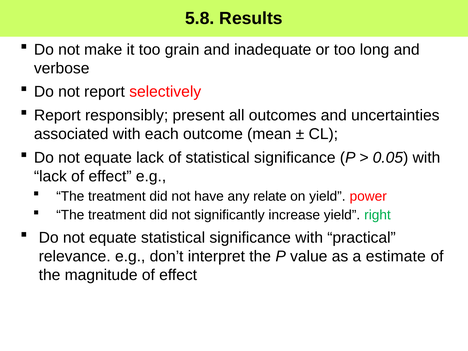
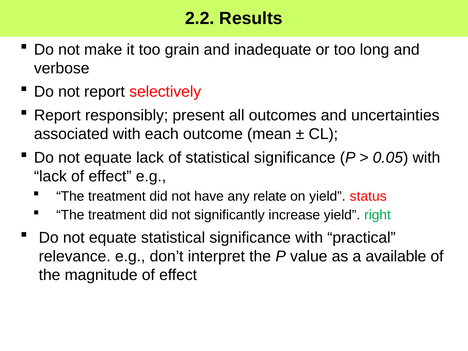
5.8: 5.8 -> 2.2
power: power -> status
estimate: estimate -> available
